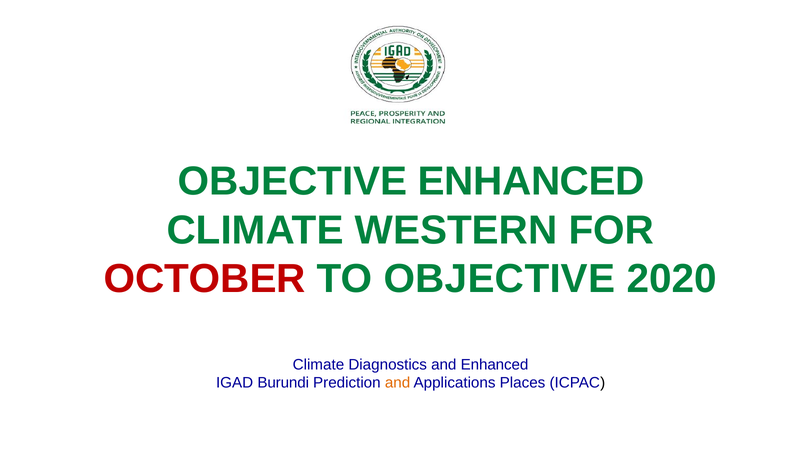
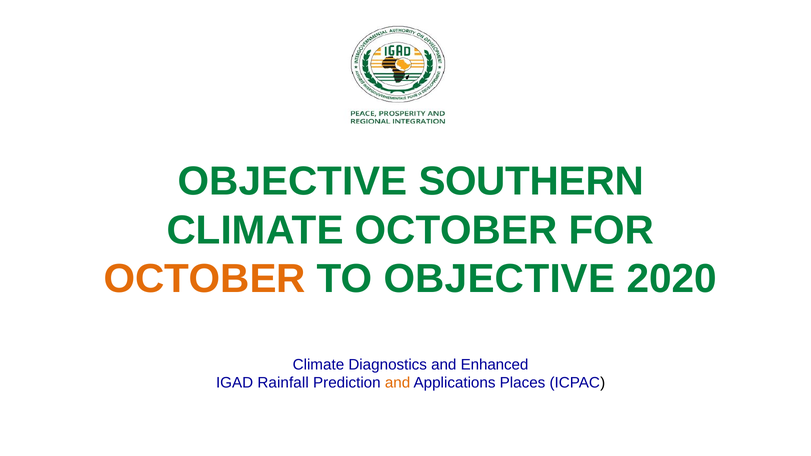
OBJECTIVE ENHANCED: ENHANCED -> SOUTHERN
CLIMATE WESTERN: WESTERN -> OCTOBER
OCTOBER at (205, 279) colour: red -> orange
Burundi: Burundi -> Rainfall
